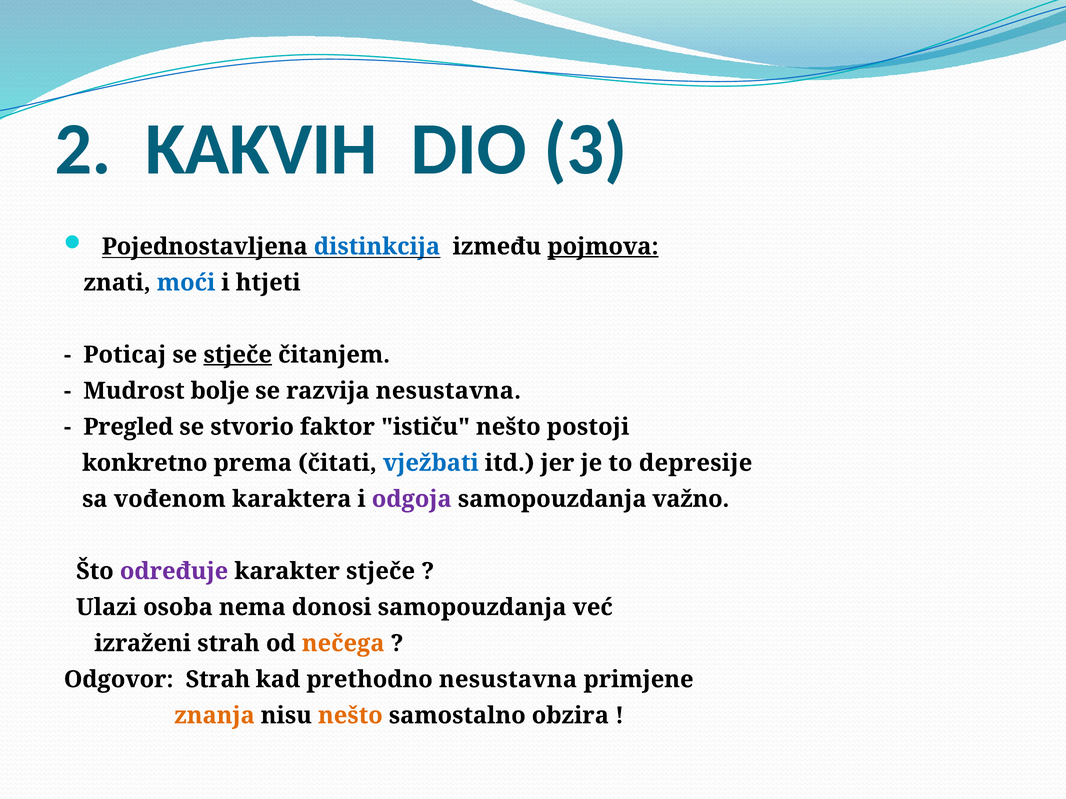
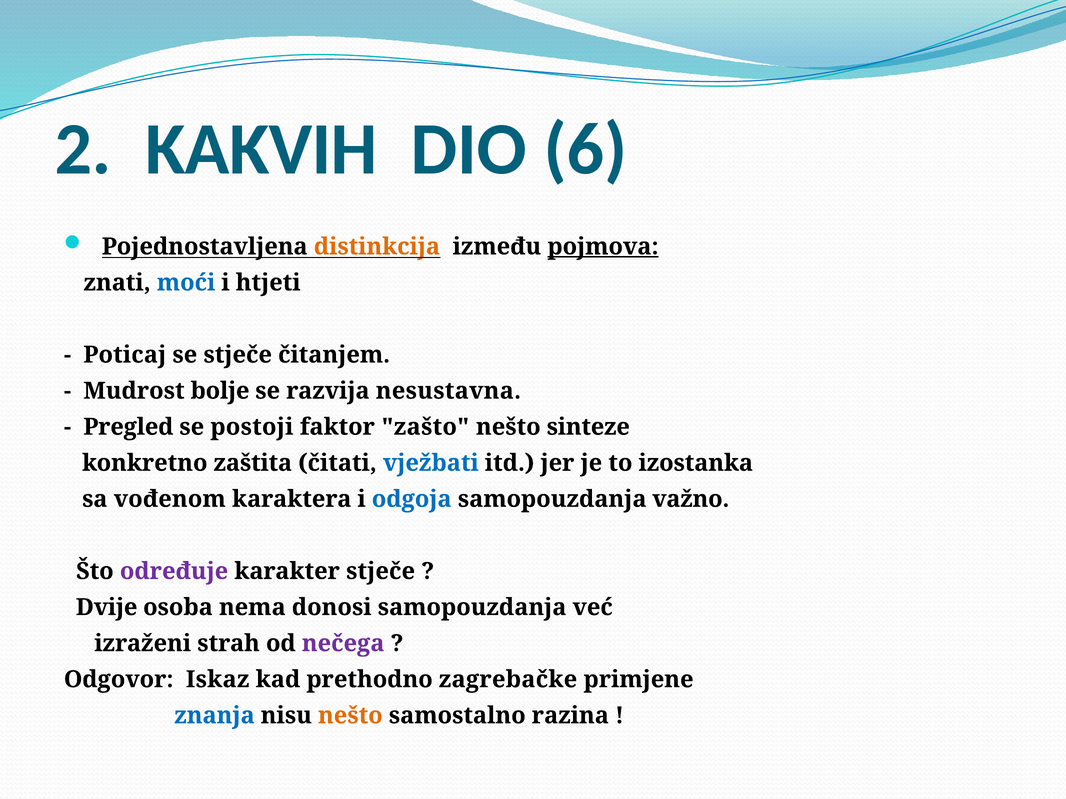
3: 3 -> 6
distinkcija colour: blue -> orange
stječe at (238, 355) underline: present -> none
stvorio: stvorio -> postoji
ističu: ističu -> zašto
postoji: postoji -> sinteze
prema: prema -> zaštita
depresije: depresije -> izostanka
odgoja colour: purple -> blue
Ulazi: Ulazi -> Dvije
nečega colour: orange -> purple
Odgovor Strah: Strah -> Iskaz
prethodno nesustavna: nesustavna -> zagrebačke
znanja colour: orange -> blue
obzira: obzira -> razina
